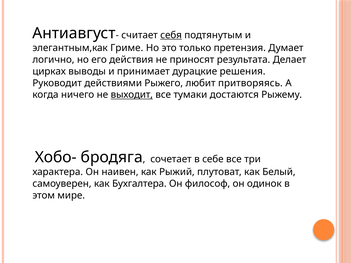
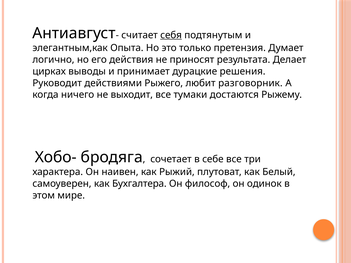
Гриме: Гриме -> Опыта
притворяясь: притворяясь -> разговорник
выходит underline: present -> none
